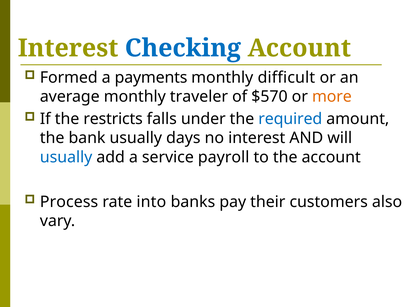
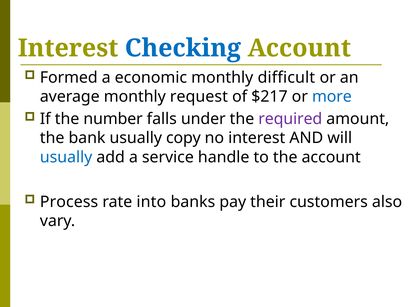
payments: payments -> economic
traveler: traveler -> request
$570: $570 -> $217
more colour: orange -> blue
restricts: restricts -> number
required colour: blue -> purple
days: days -> copy
payroll: payroll -> handle
